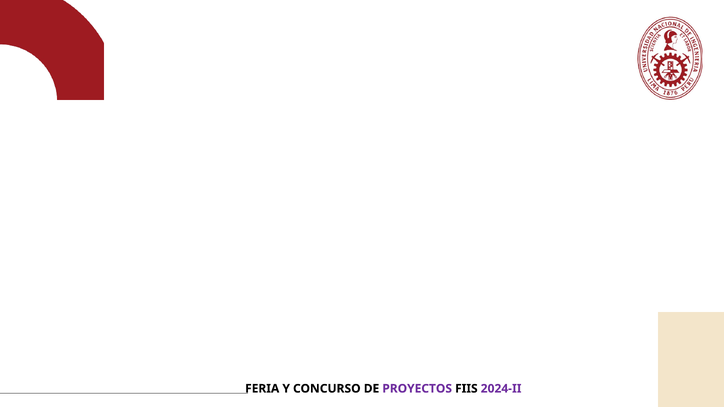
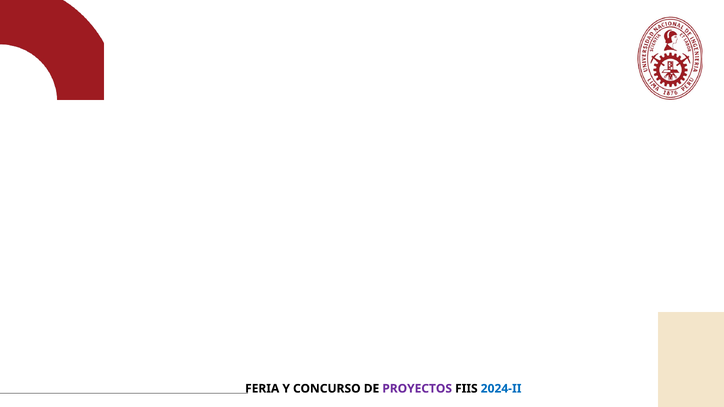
2024-II colour: purple -> blue
